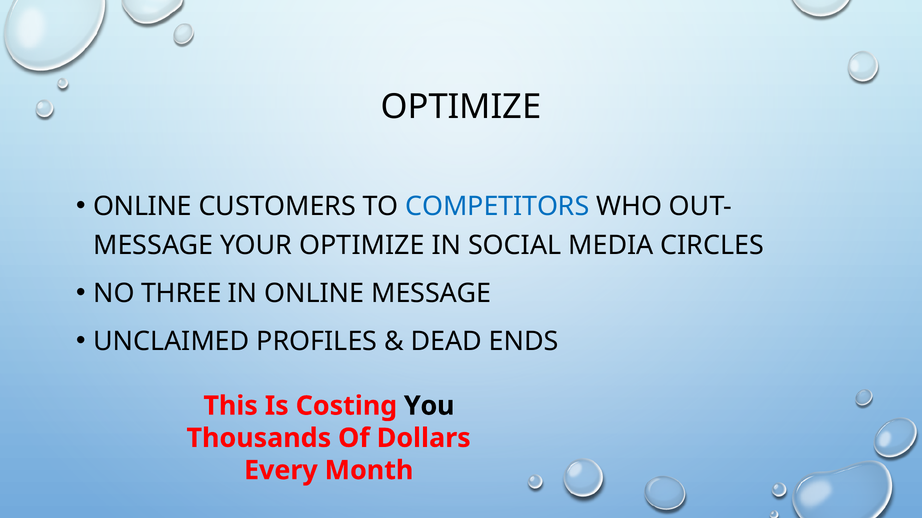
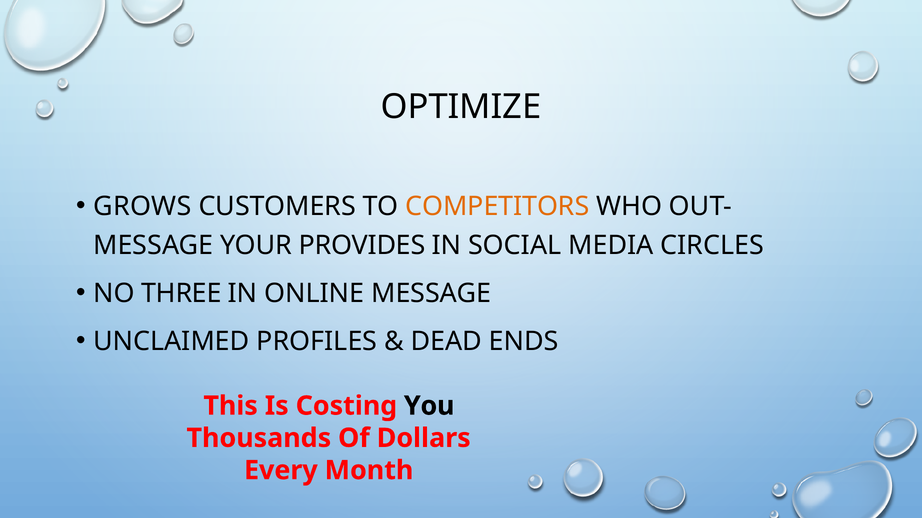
ONLINE at (143, 207): ONLINE -> GROWS
COMPETITORS colour: blue -> orange
YOUR OPTIMIZE: OPTIMIZE -> PROVIDES
